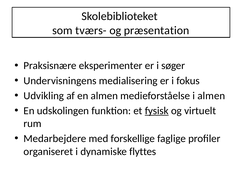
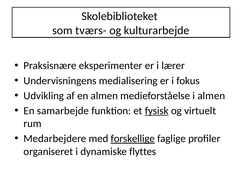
præsentation: præsentation -> kulturarbejde
søger: søger -> lærer
udskolingen: udskolingen -> samarbejde
forskellige underline: none -> present
